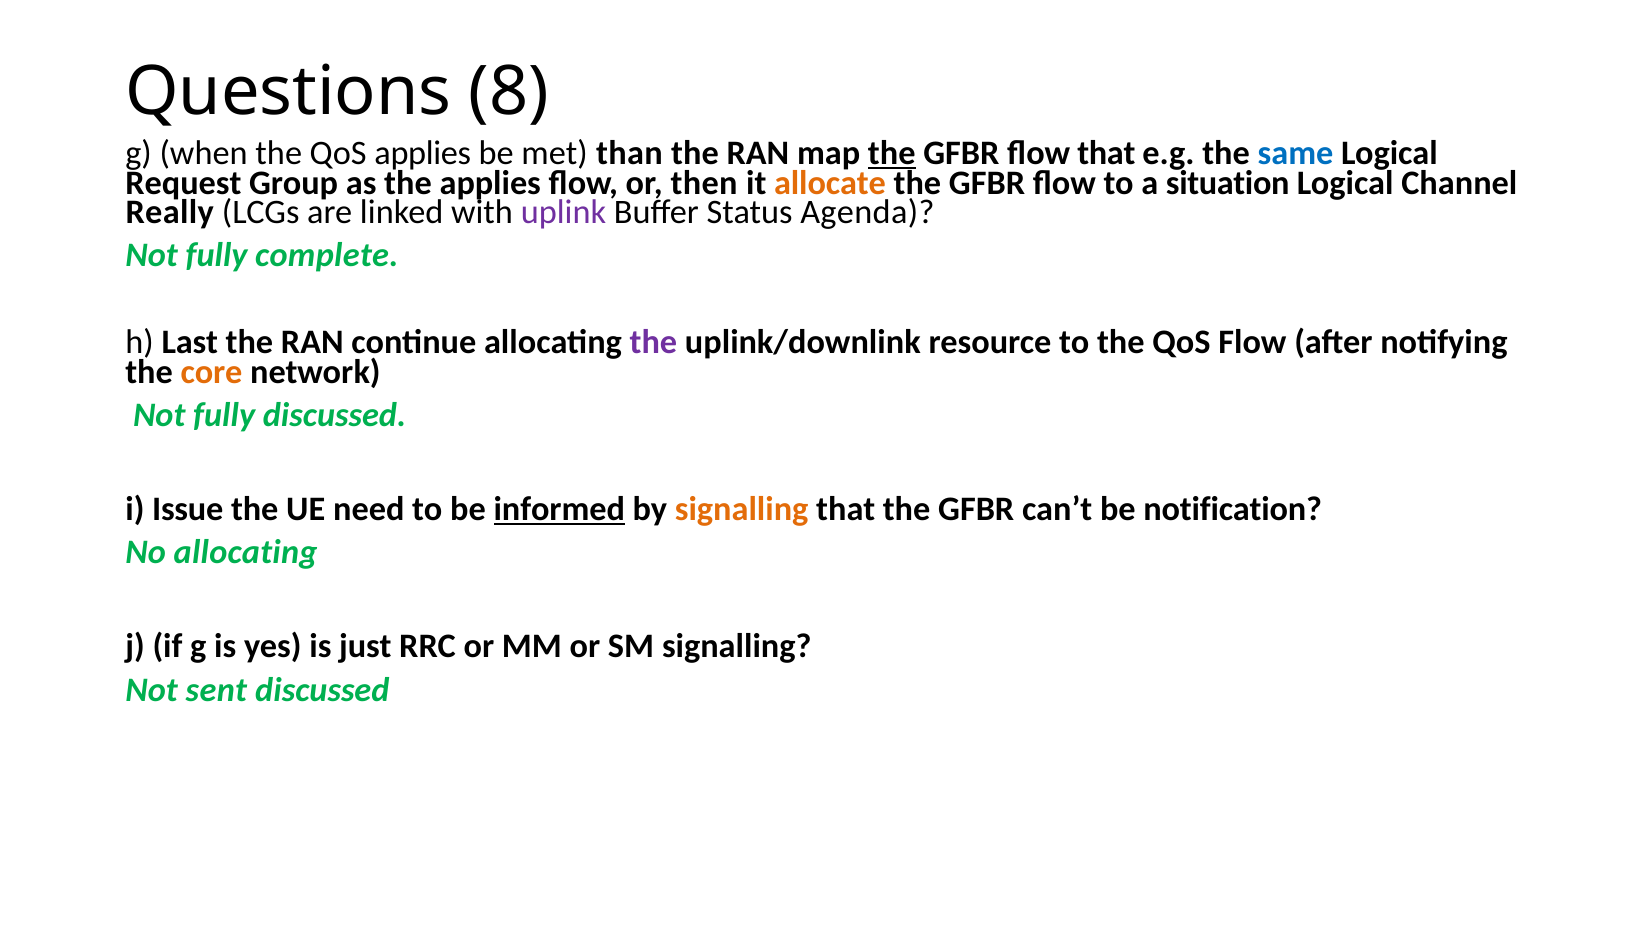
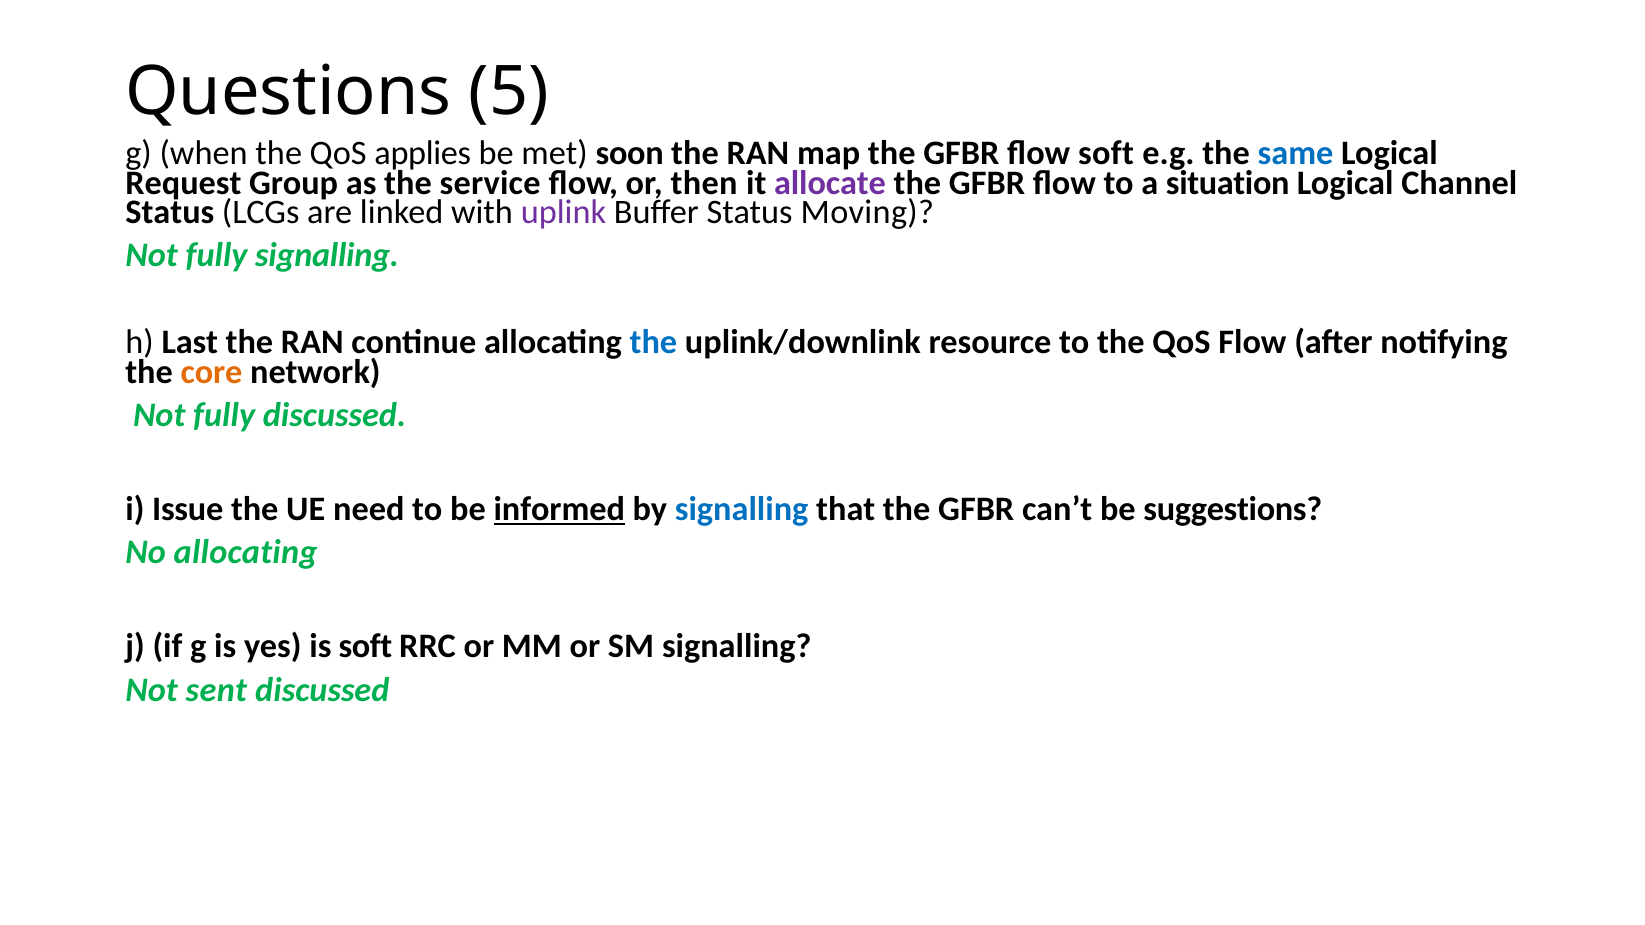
8: 8 -> 5
than: than -> soon
the at (892, 153) underline: present -> none
flow that: that -> soft
the applies: applies -> service
allocate colour: orange -> purple
Really at (170, 212): Really -> Status
Agenda: Agenda -> Moving
fully complete: complete -> signalling
the at (653, 342) colour: purple -> blue
signalling at (742, 509) colour: orange -> blue
notification: notification -> suggestions
is just: just -> soft
